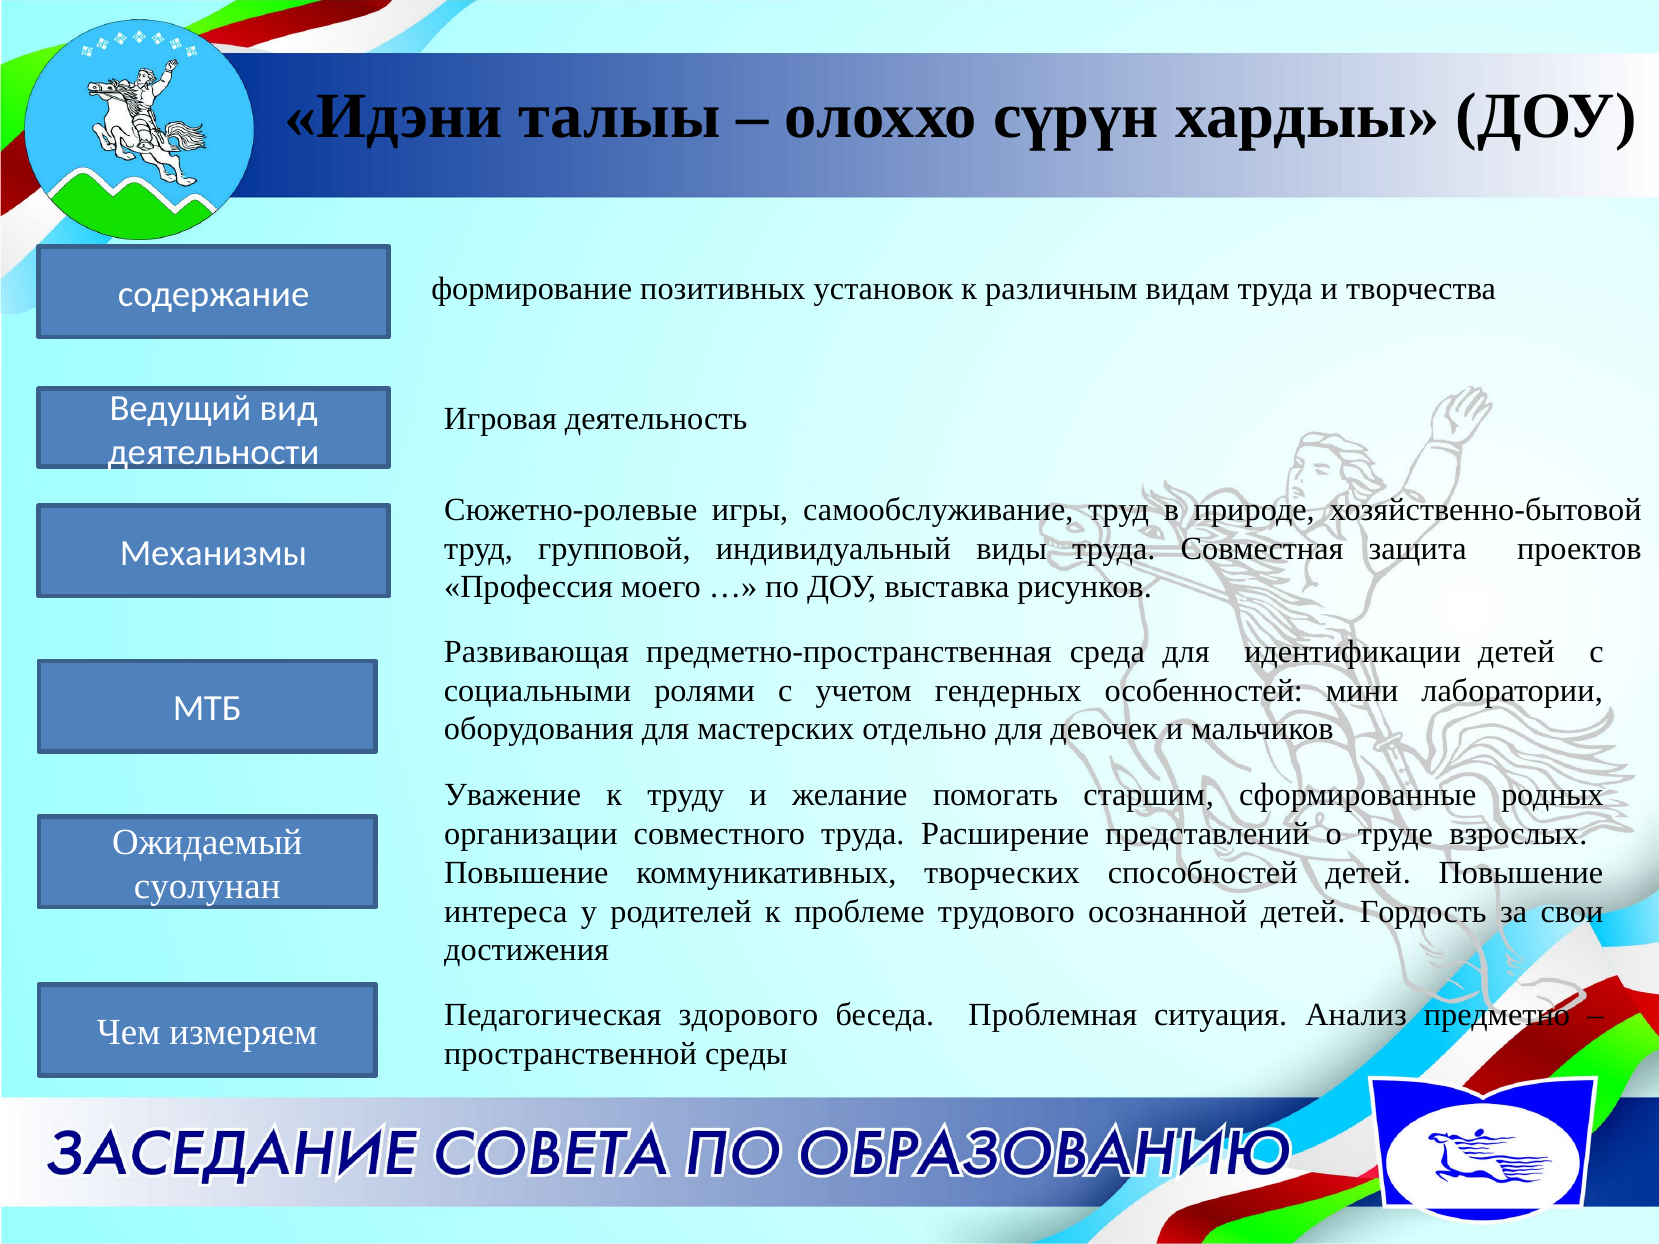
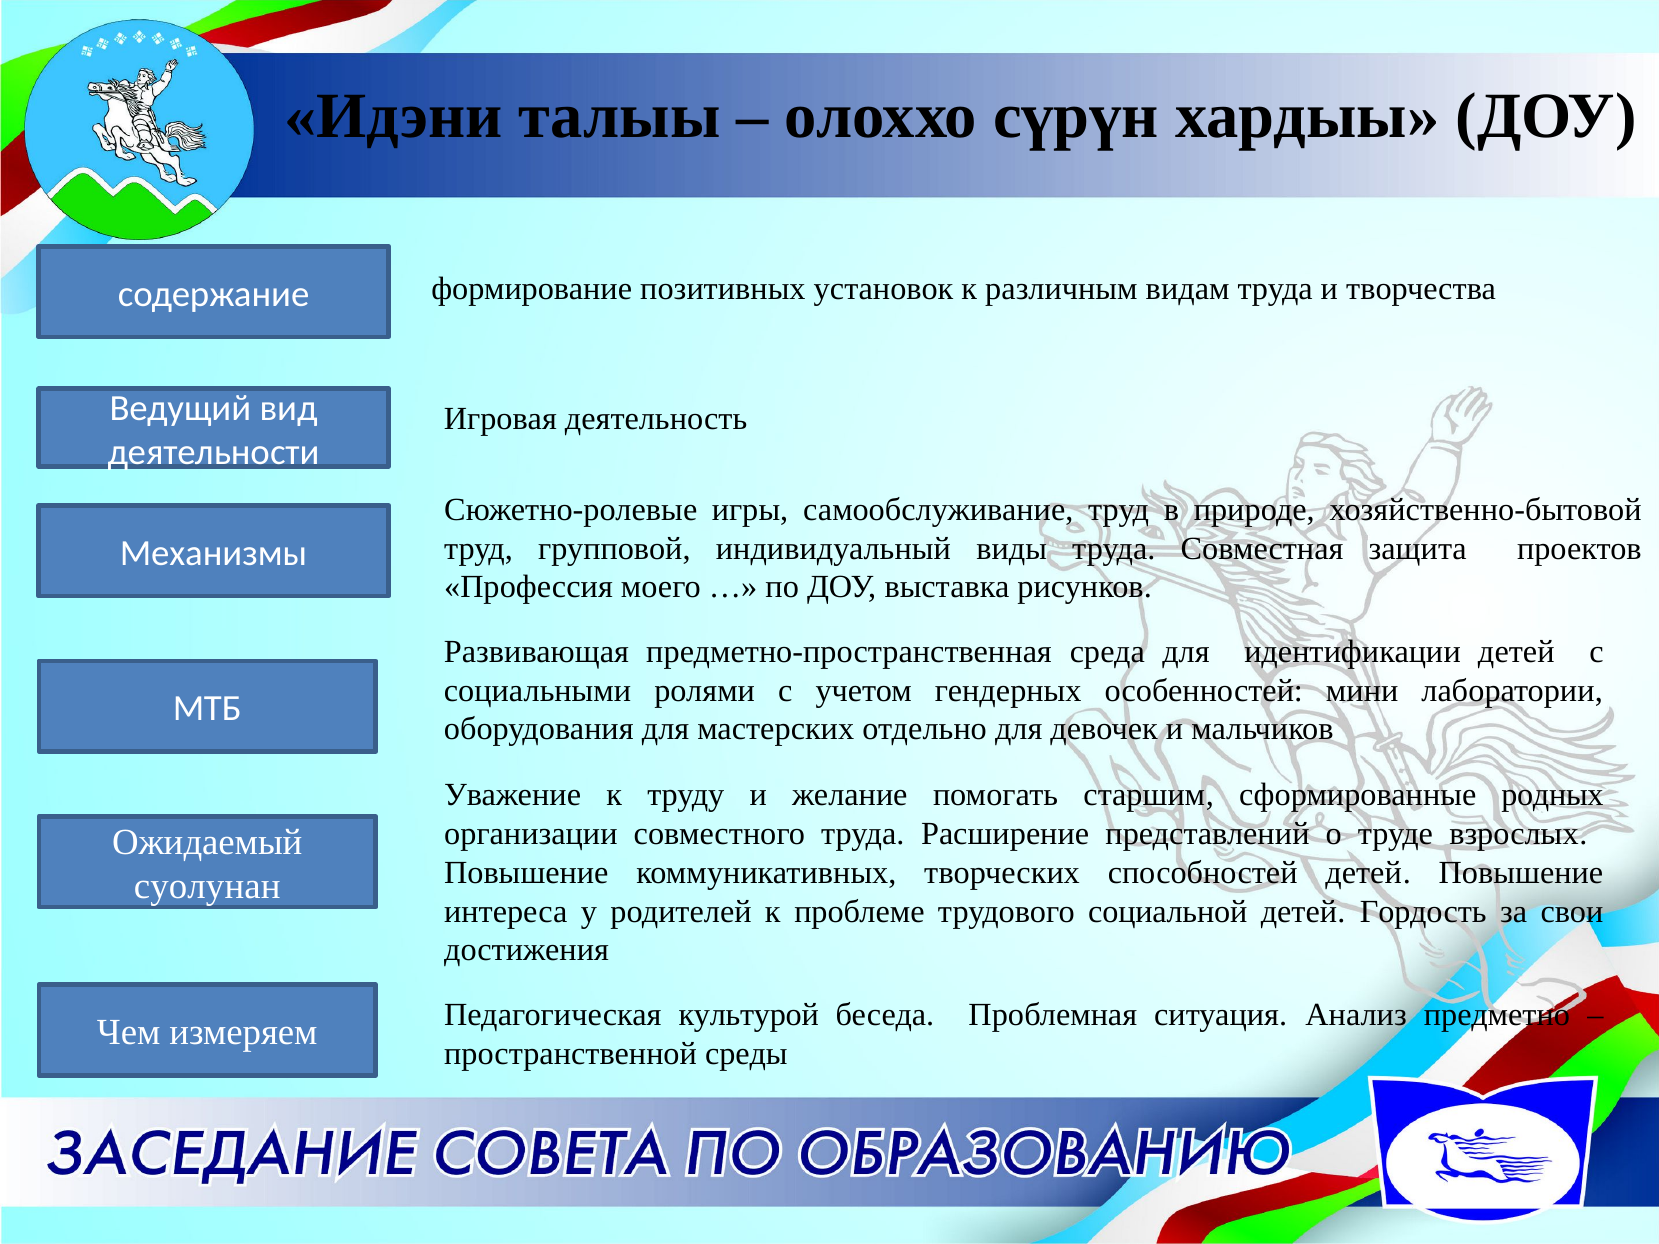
осознанной: осознанной -> социальной
здорового: здорового -> культурой
